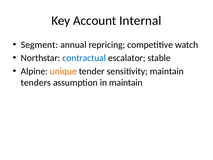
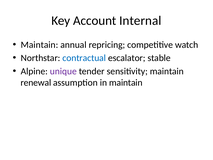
Segment at (39, 45): Segment -> Maintain
unique colour: orange -> purple
tenders: tenders -> renewal
